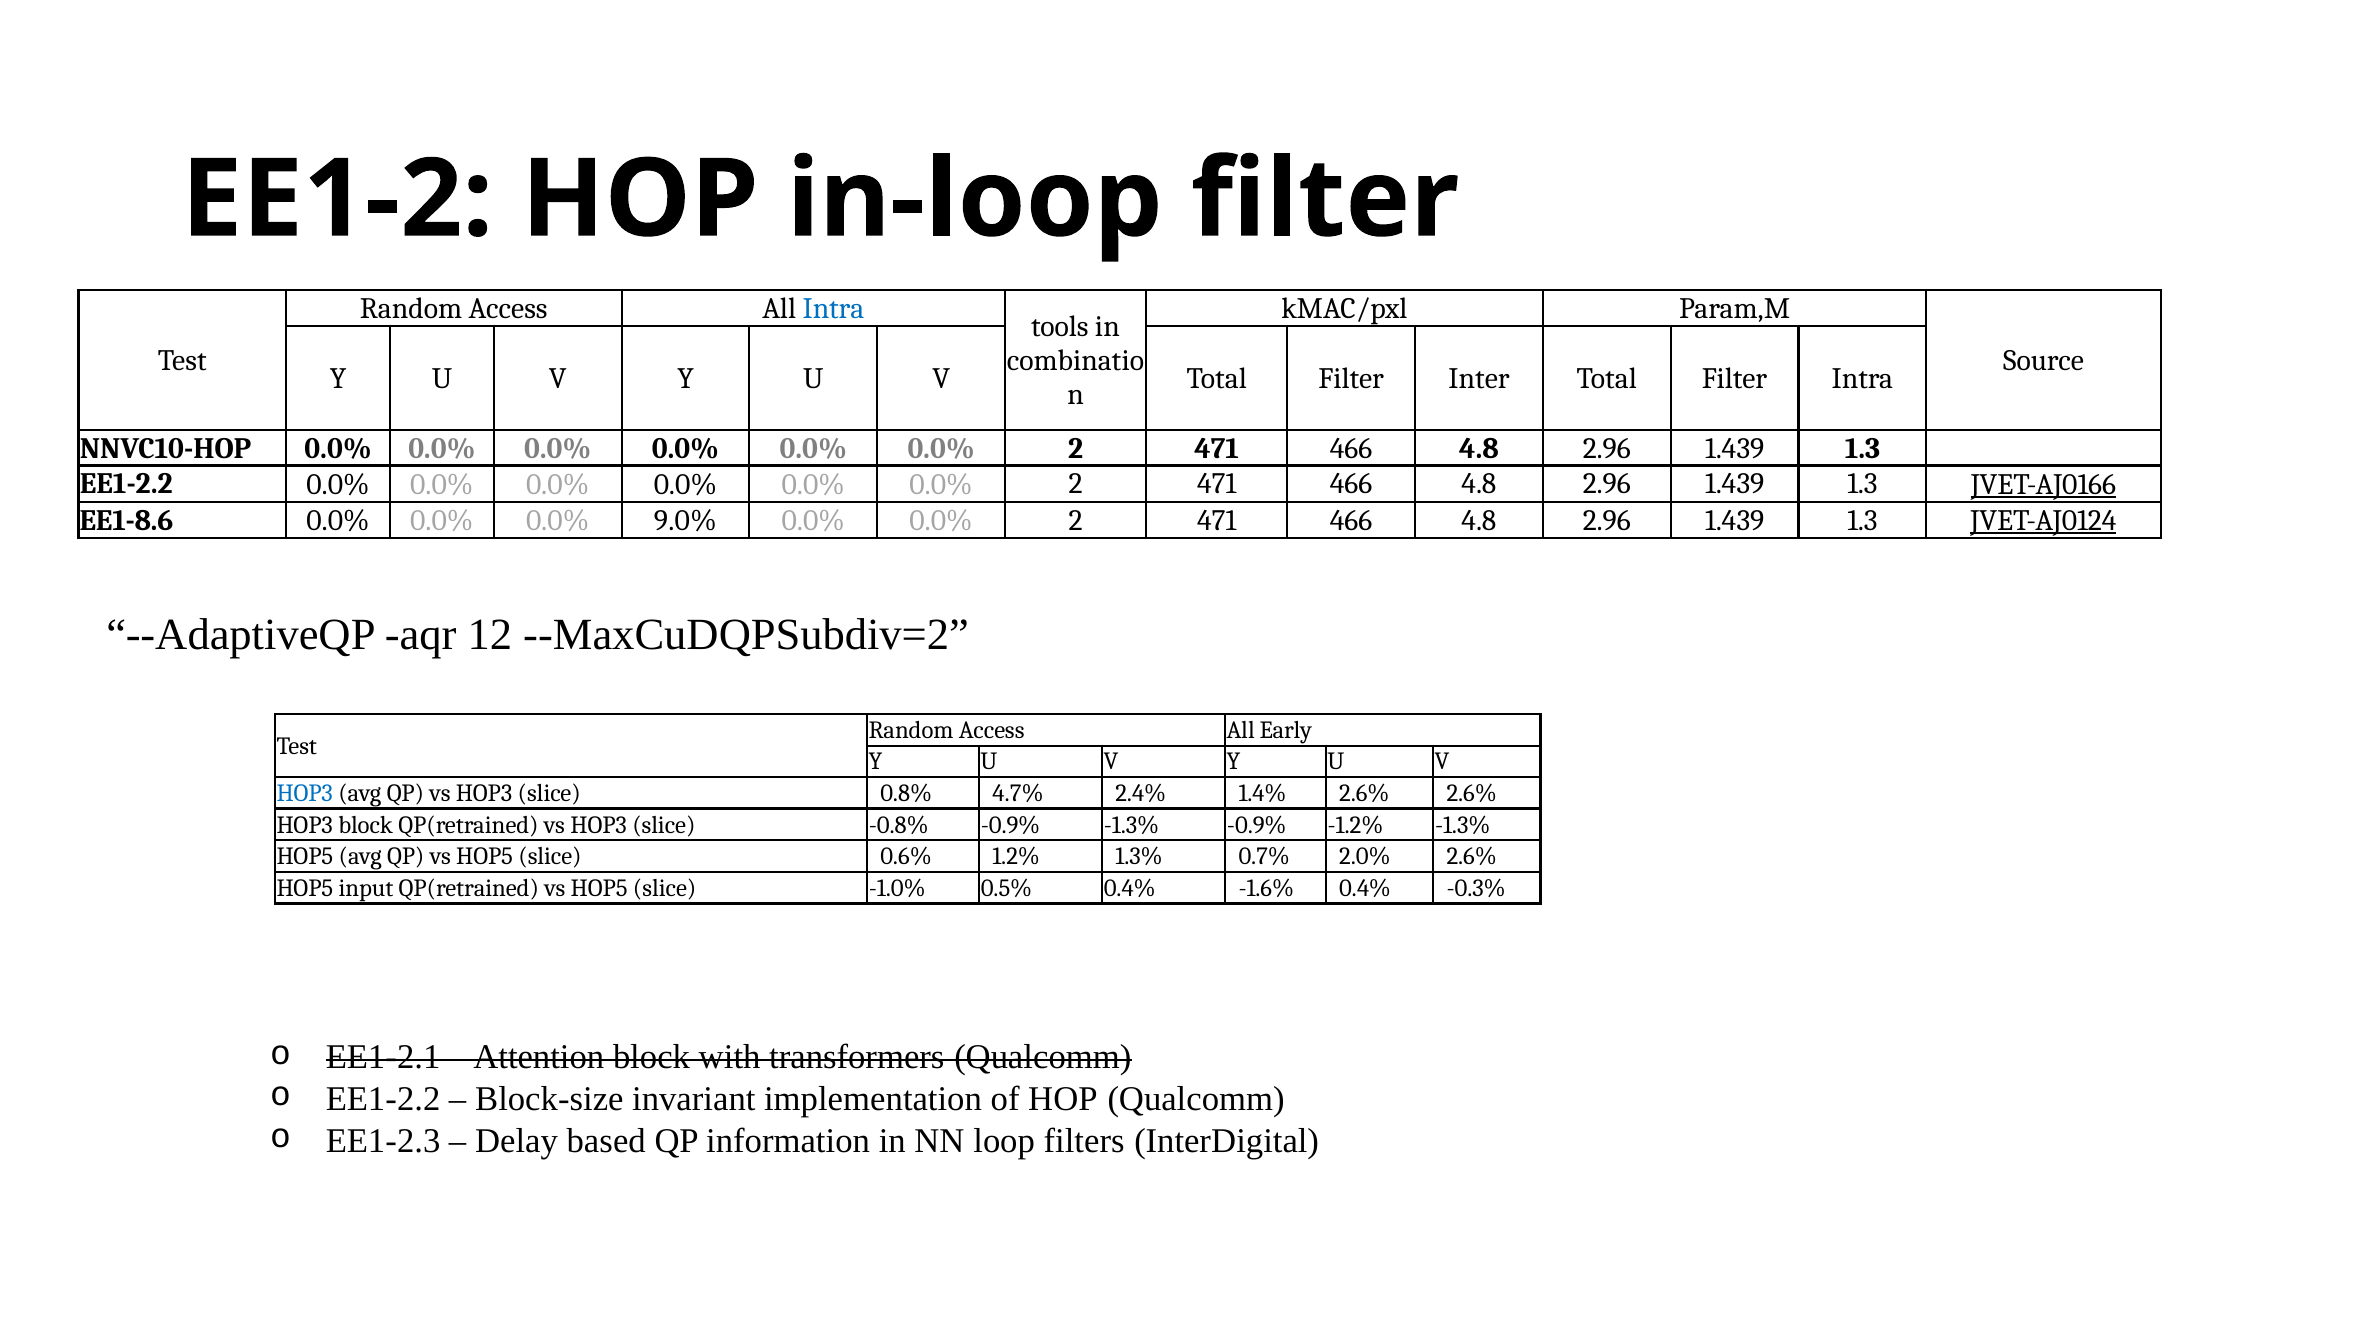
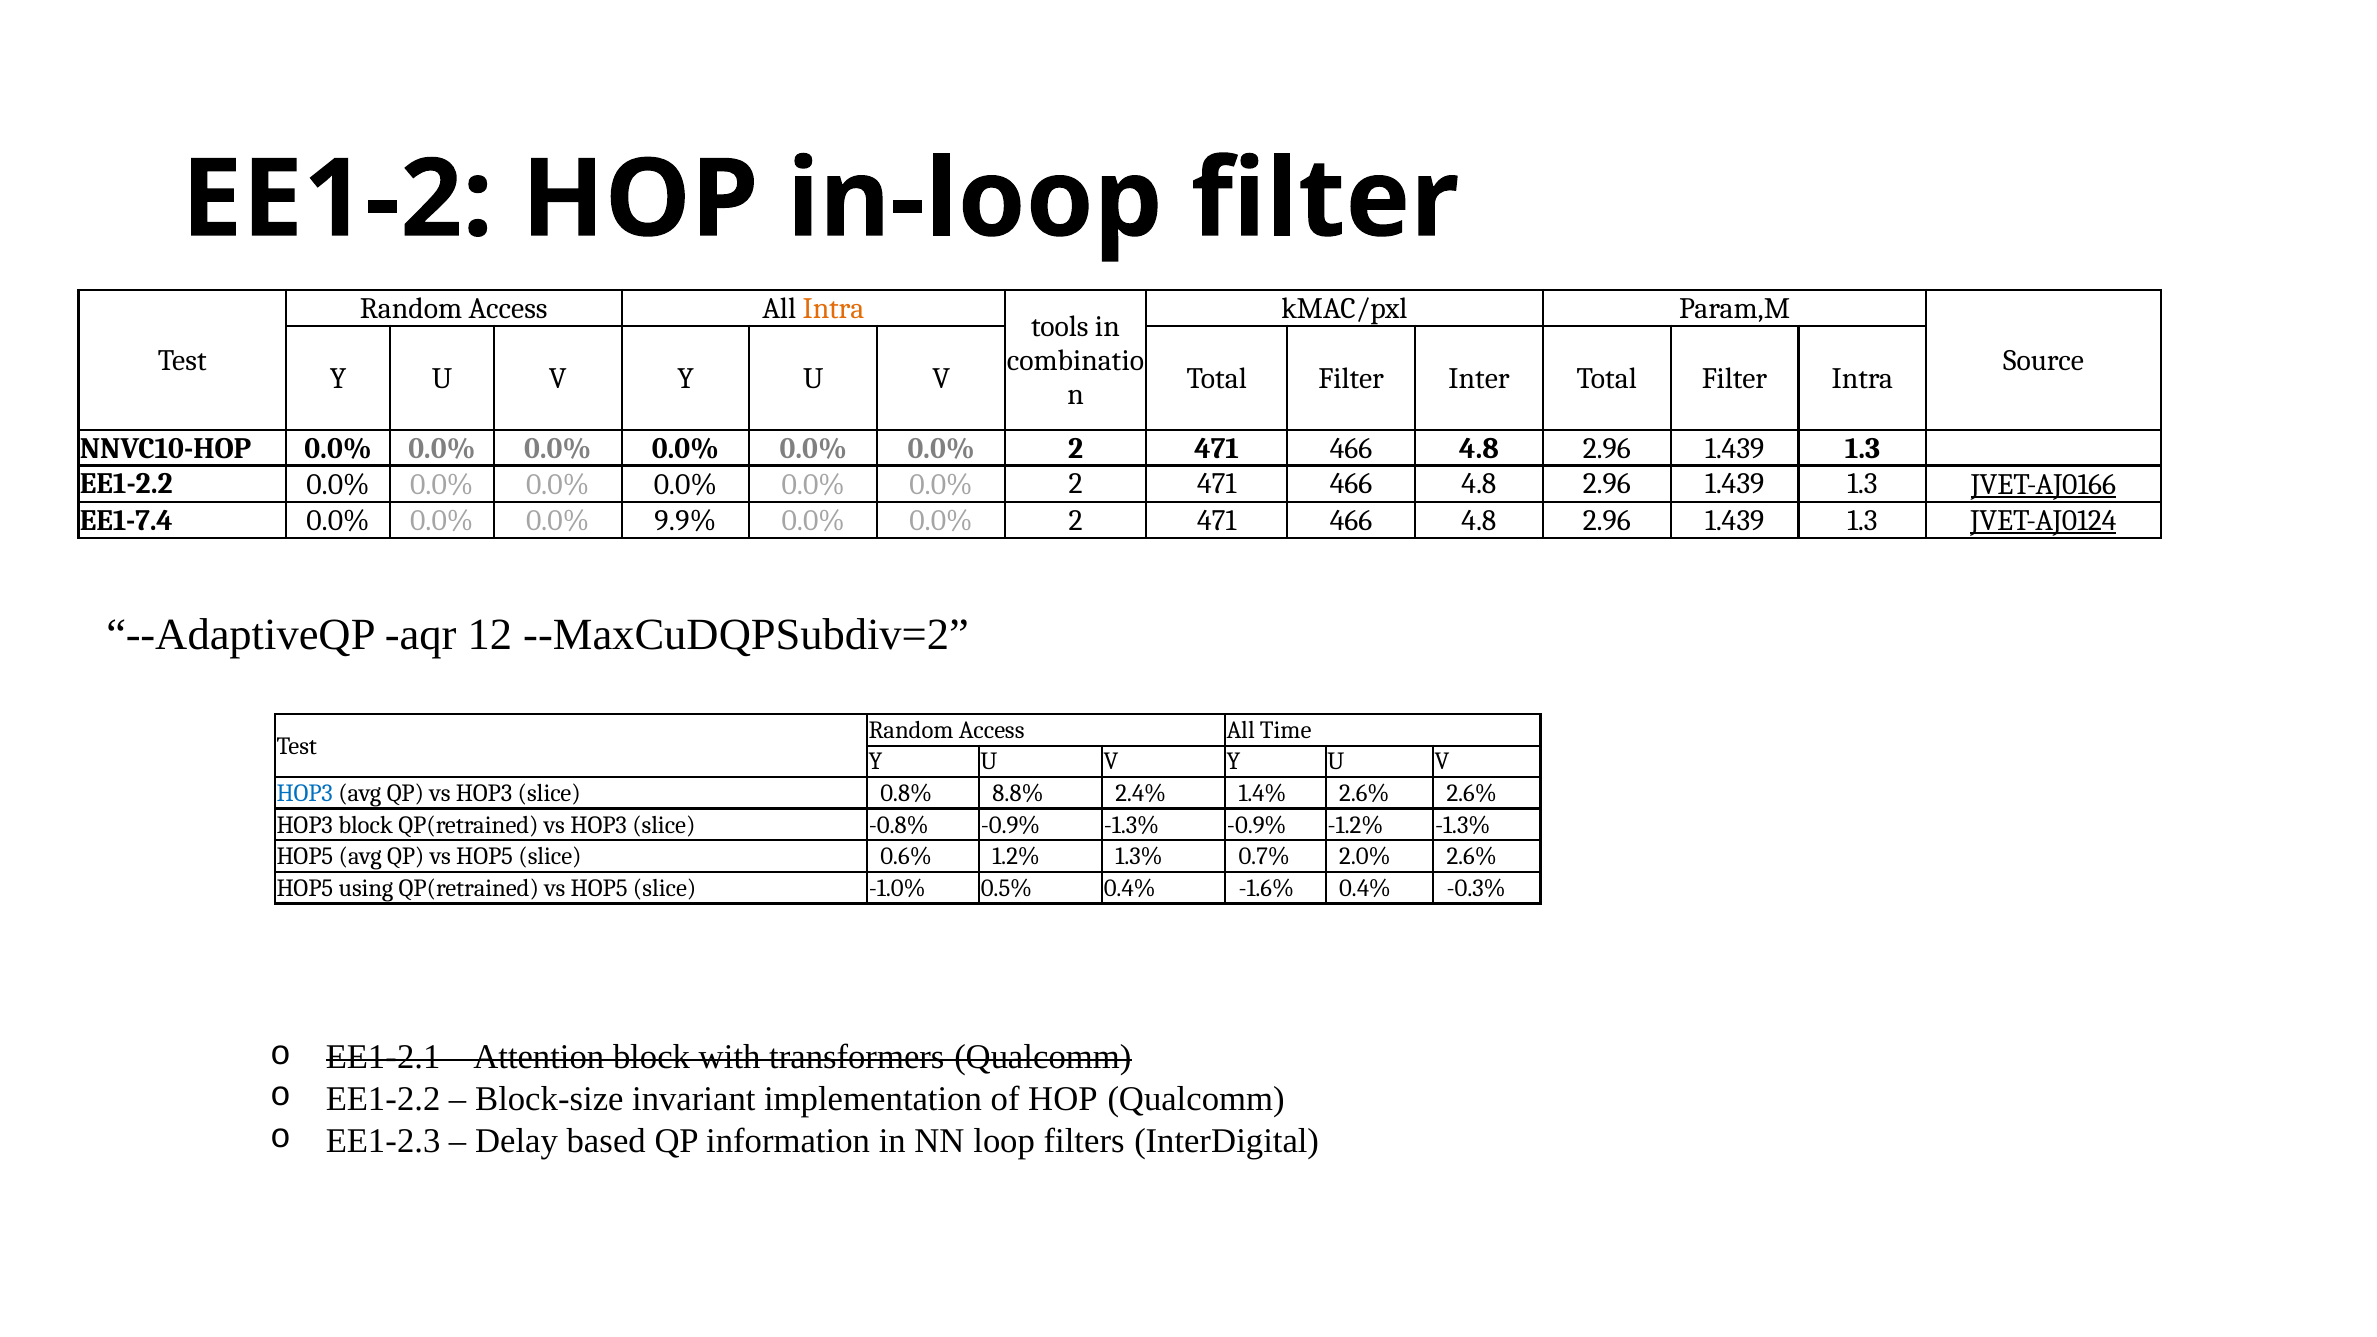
Intra at (834, 308) colour: blue -> orange
EE1-8.6: EE1-8.6 -> EE1-7.4
9.0%: 9.0% -> 9.9%
Early: Early -> Time
4.7%: 4.7% -> 8.8%
input: input -> using
